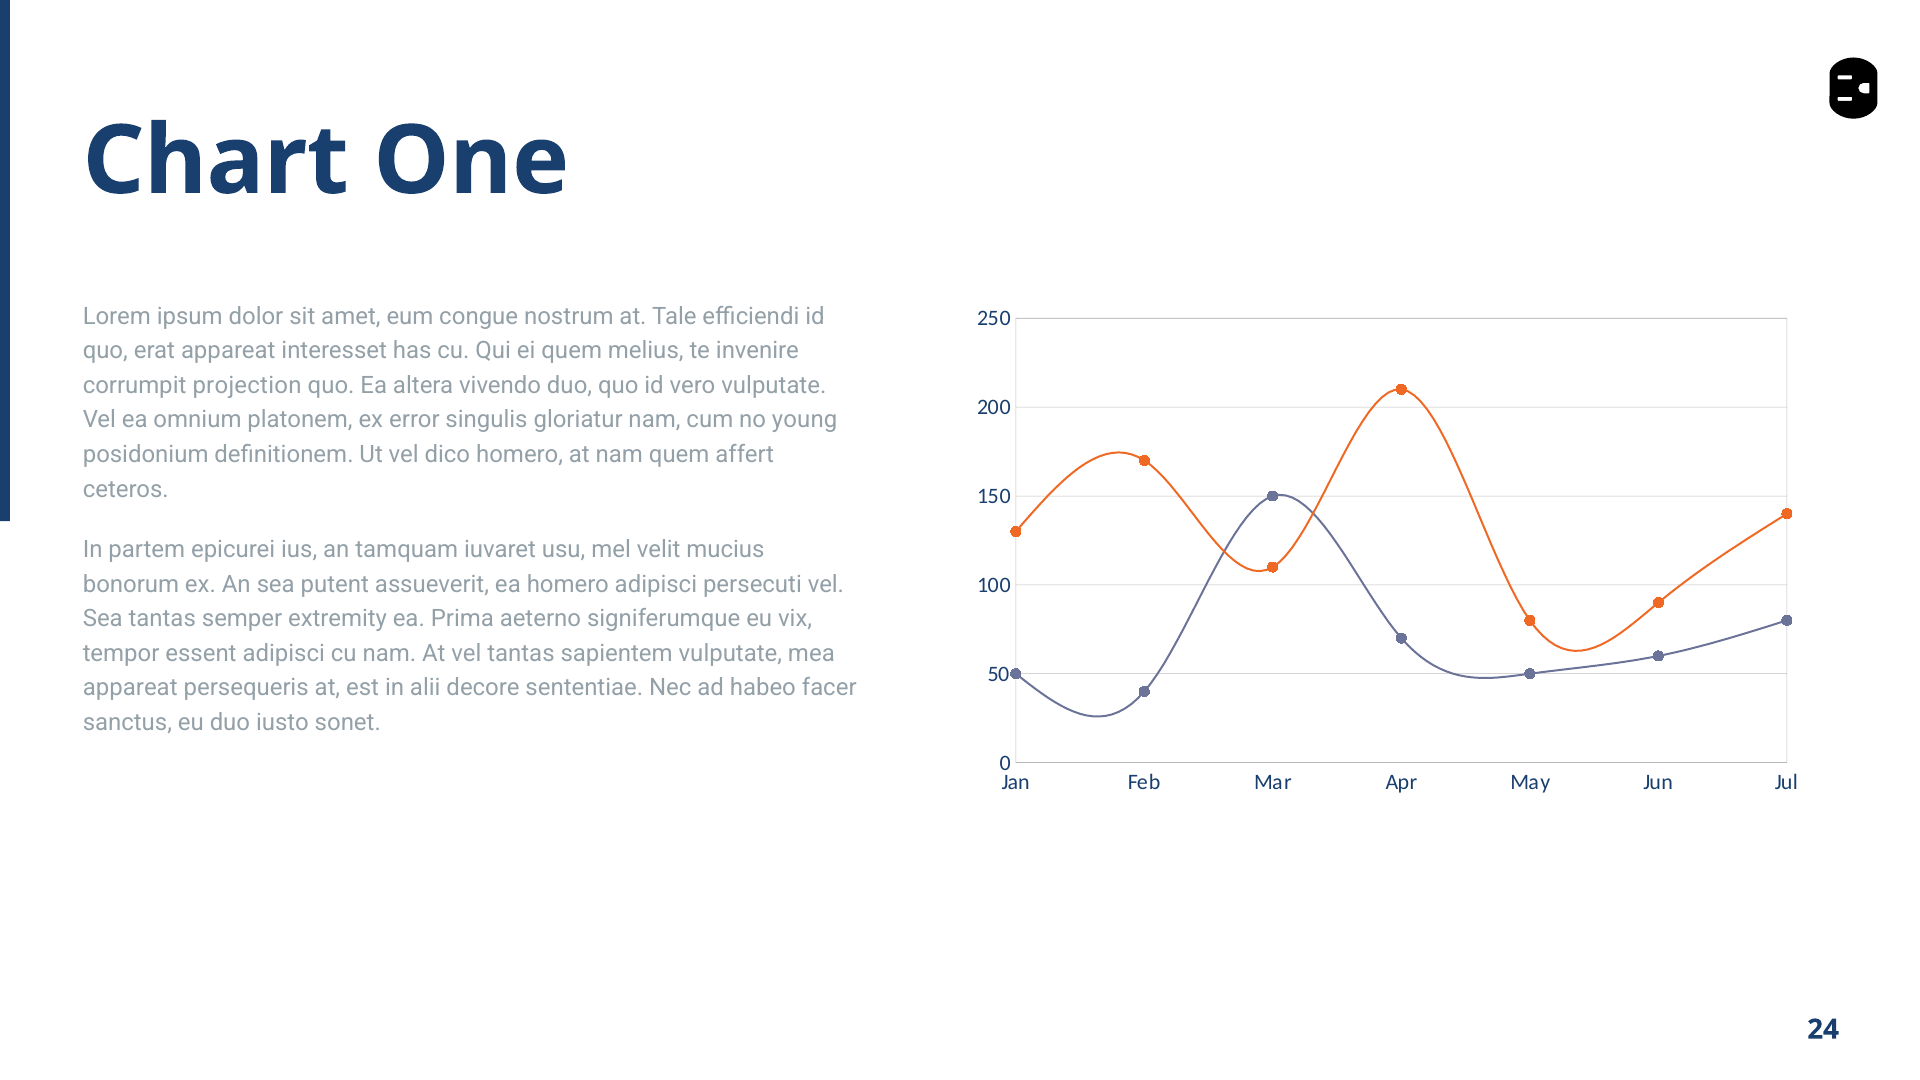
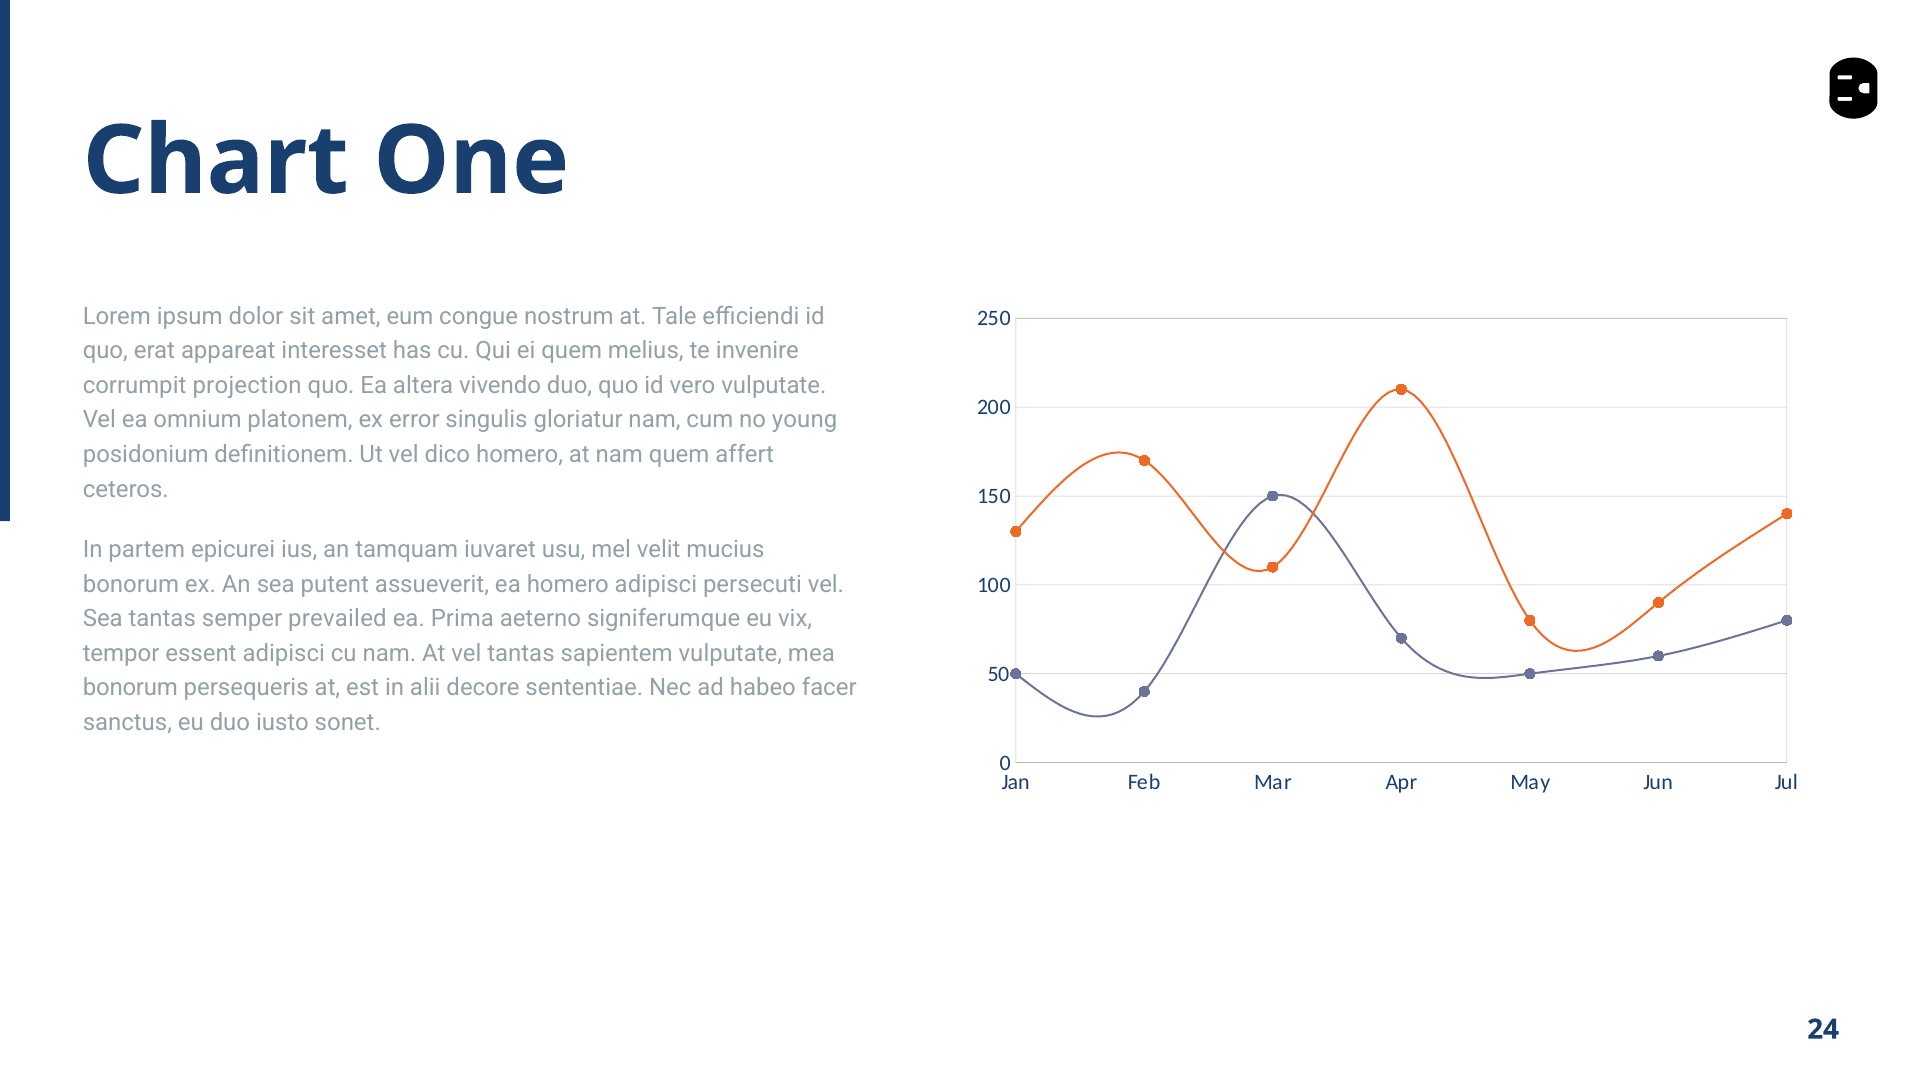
extremity: extremity -> prevailed
appareat at (130, 688): appareat -> bonorum
